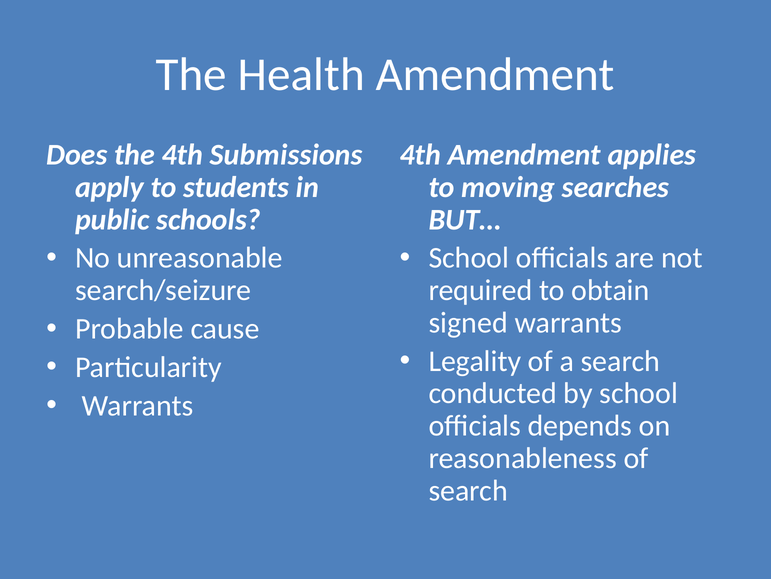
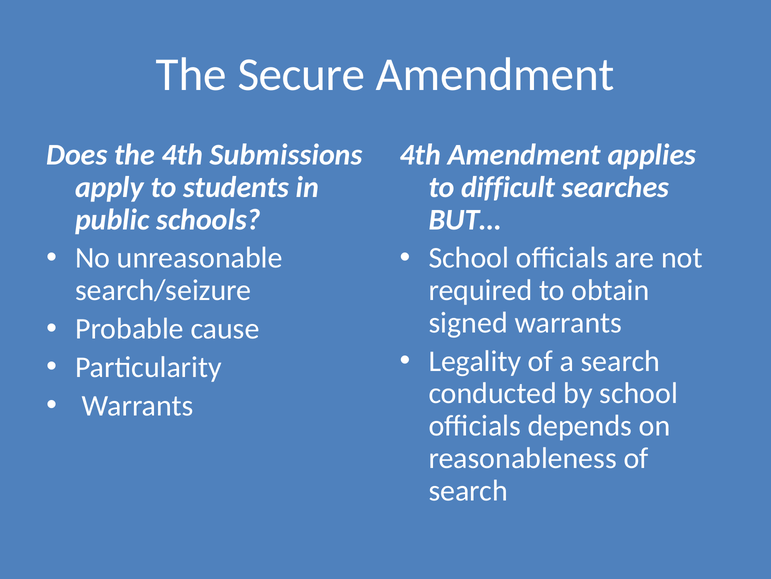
Health: Health -> Secure
moving: moving -> difficult
